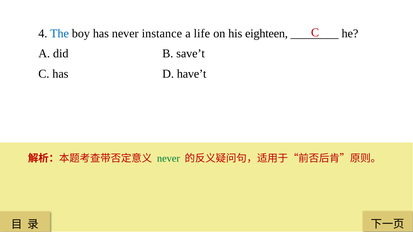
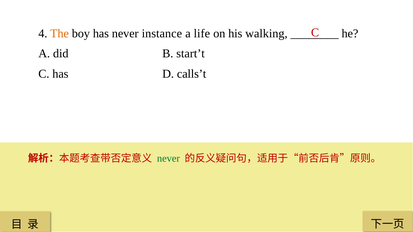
The colour: blue -> orange
eighteen: eighteen -> walking
save’t: save’t -> start’t
have’t: have’t -> calls’t
